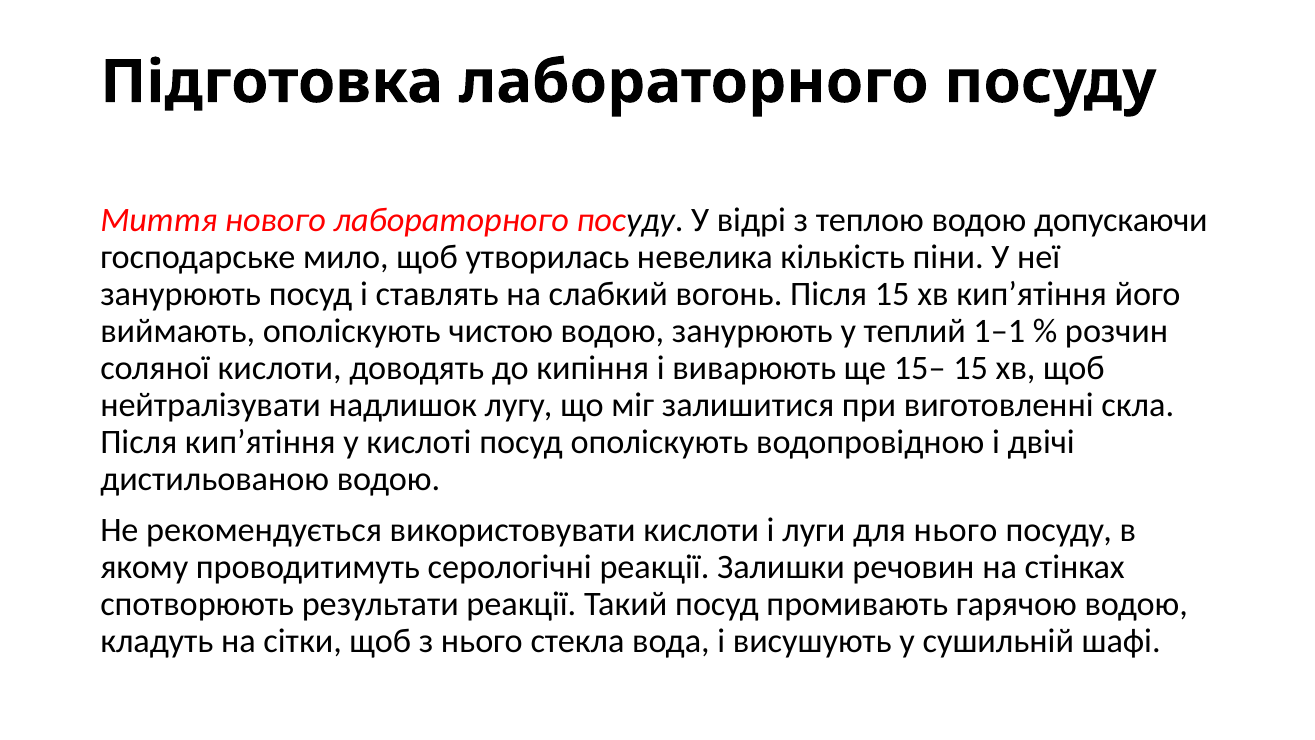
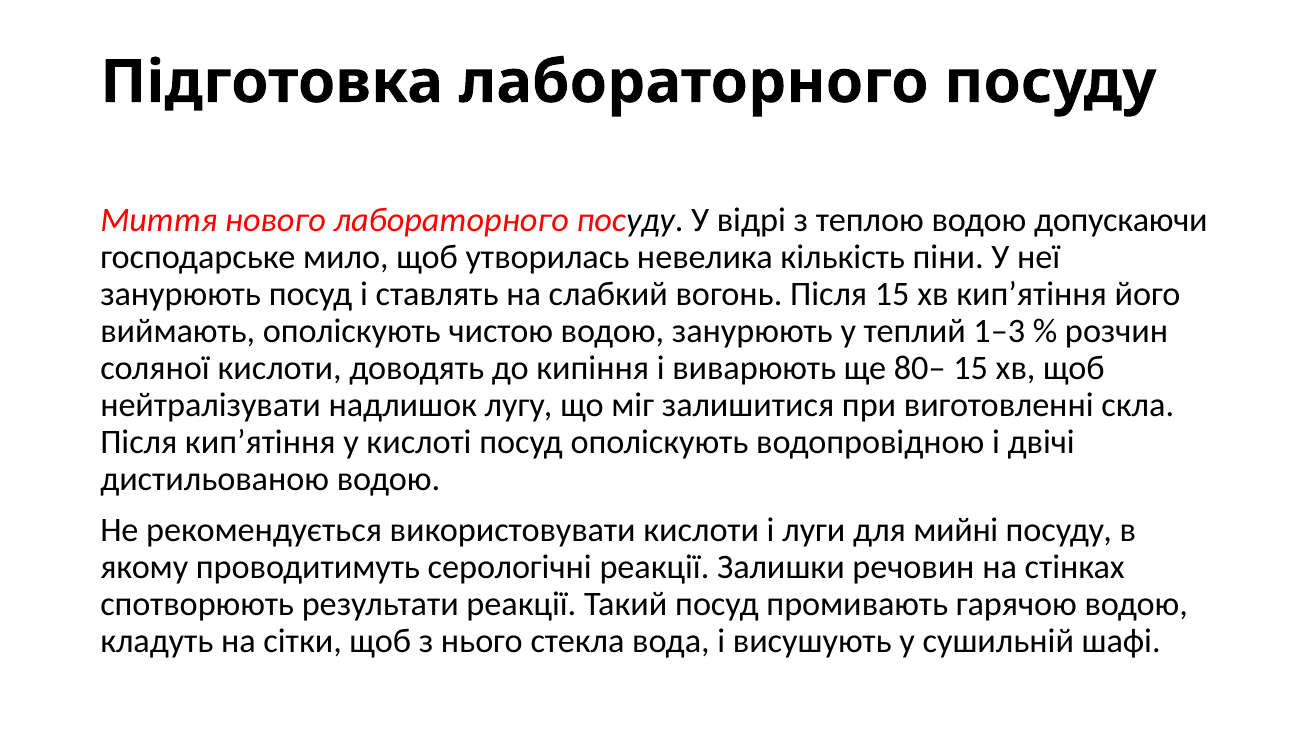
1–1: 1–1 -> 1–3
15–: 15– -> 80–
для нього: нього -> мийні
